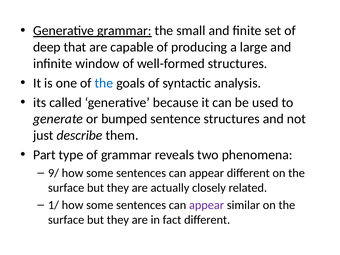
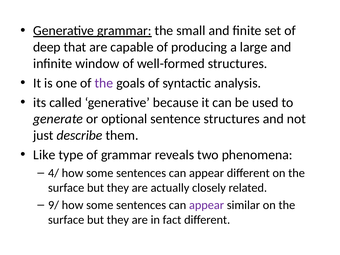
the at (104, 83) colour: blue -> purple
bumped: bumped -> optional
Part: Part -> Like
9/: 9/ -> 4/
1/: 1/ -> 9/
